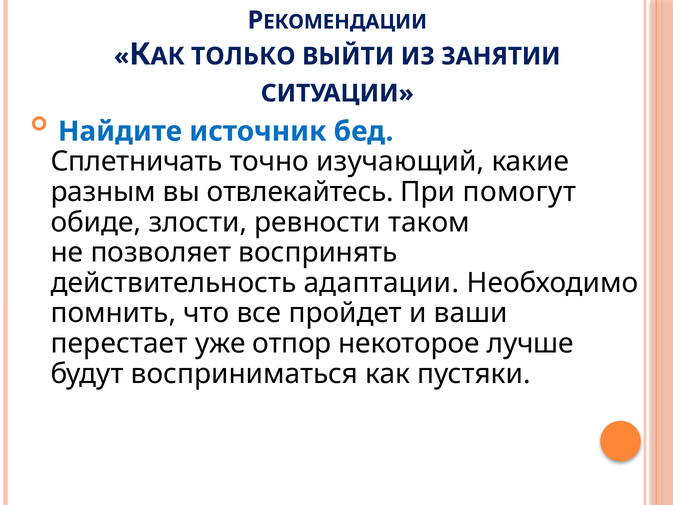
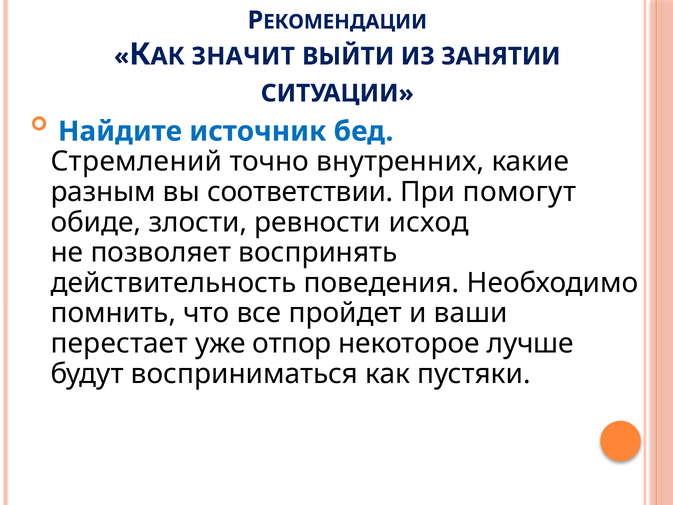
ТОЛЬКО: ТОЛЬКО -> ЗНАЧИТ
Сплетничать: Сплетничать -> Стремлений
изучающий: изучающий -> внутренних
отвлекайтесь: отвлекайтесь -> соответствии
таком: таком -> исход
адаптации: адаптации -> поведения
